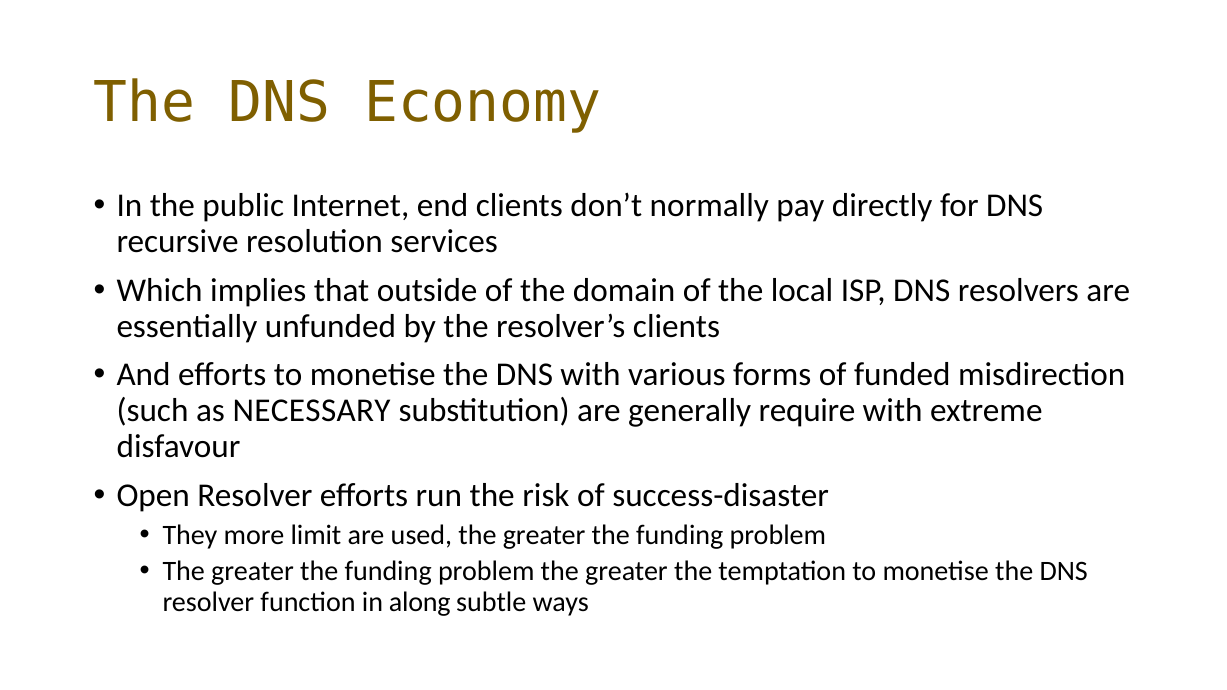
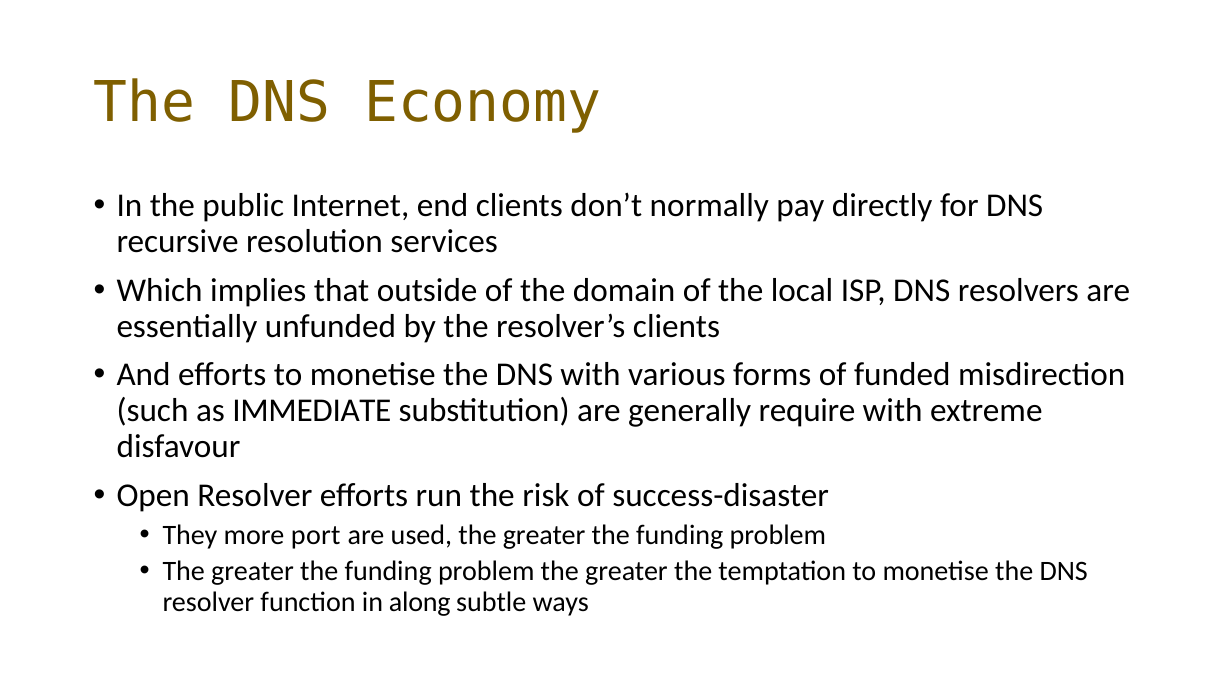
NECESSARY: NECESSARY -> IMMEDIATE
limit: limit -> port
